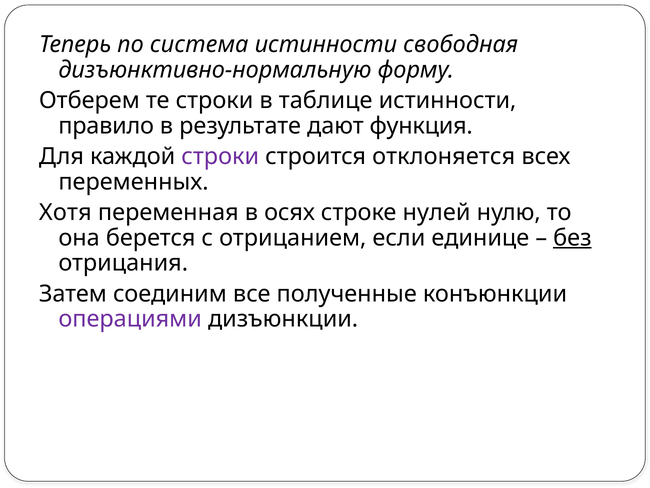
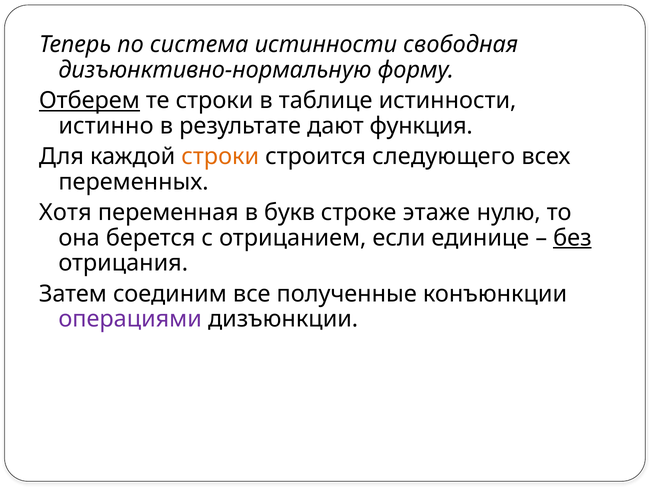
Отберем underline: none -> present
правило: правило -> истинно
строки at (220, 156) colour: purple -> orange
отклоняется: отклоняется -> следующего
осях: осях -> букв
нулей: нулей -> этаже
